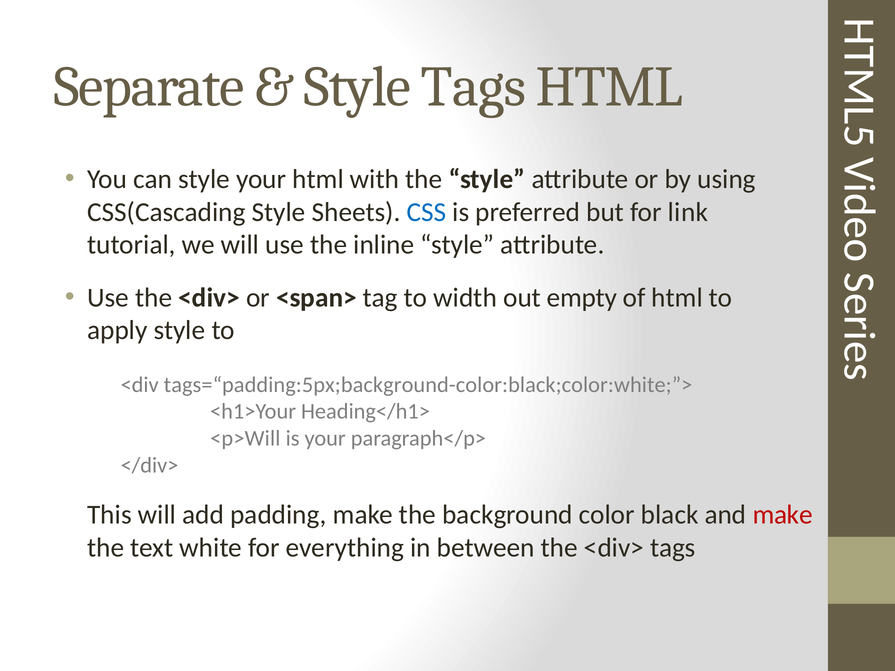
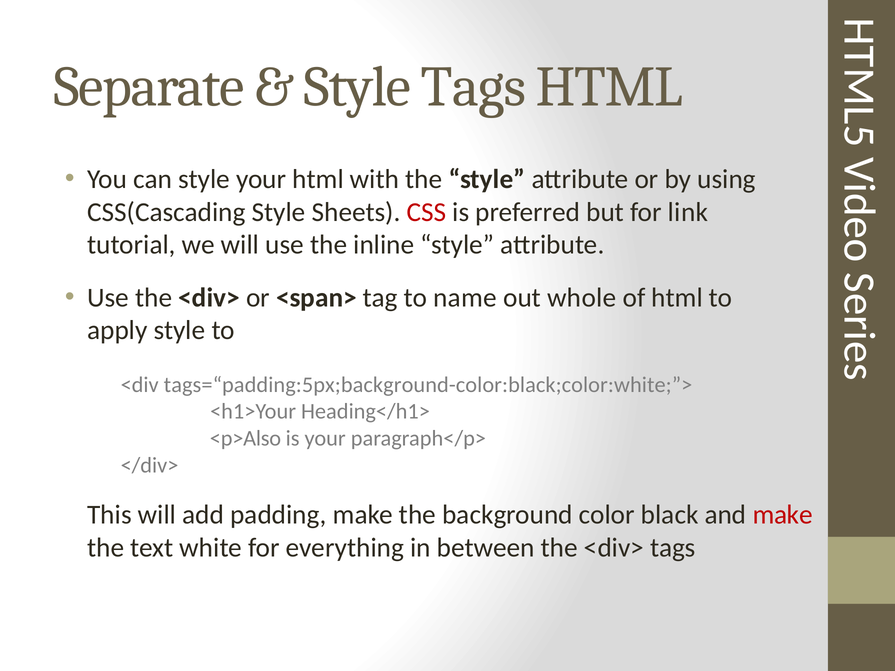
CSS colour: blue -> red
width: width -> name
empty: empty -> whole
<p>Will: <p>Will -> <p>Also
